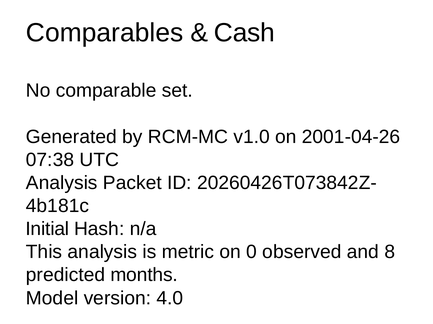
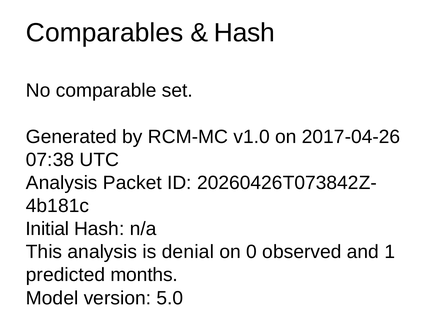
Cash at (244, 33): Cash -> Hash
2001-04-26: 2001-04-26 -> 2017-04-26
metric: metric -> denial
8: 8 -> 1
4.0: 4.0 -> 5.0
